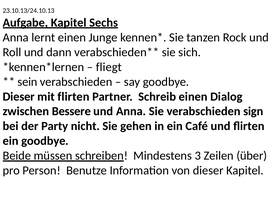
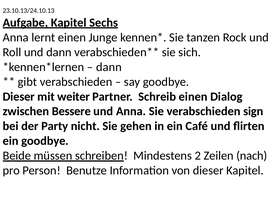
fliegt at (109, 67): fliegt -> dann
sein: sein -> gibt
mit flirten: flirten -> weiter
3: 3 -> 2
über: über -> nach
